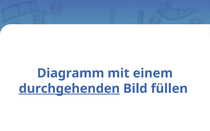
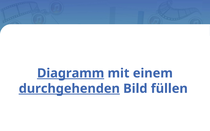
Diagramm underline: none -> present
